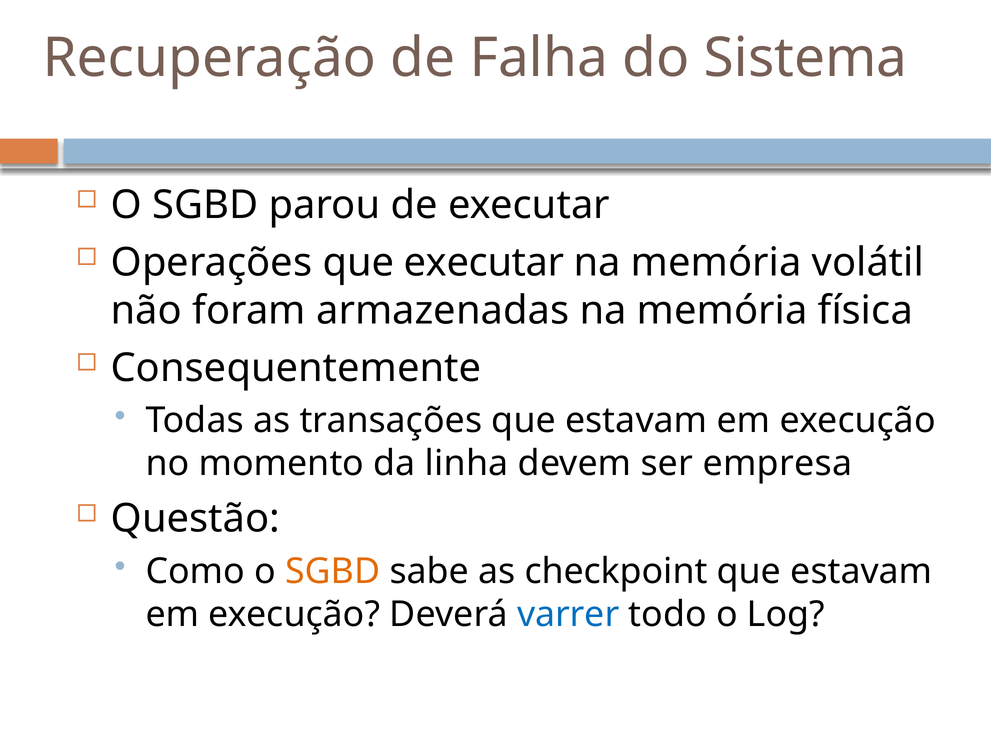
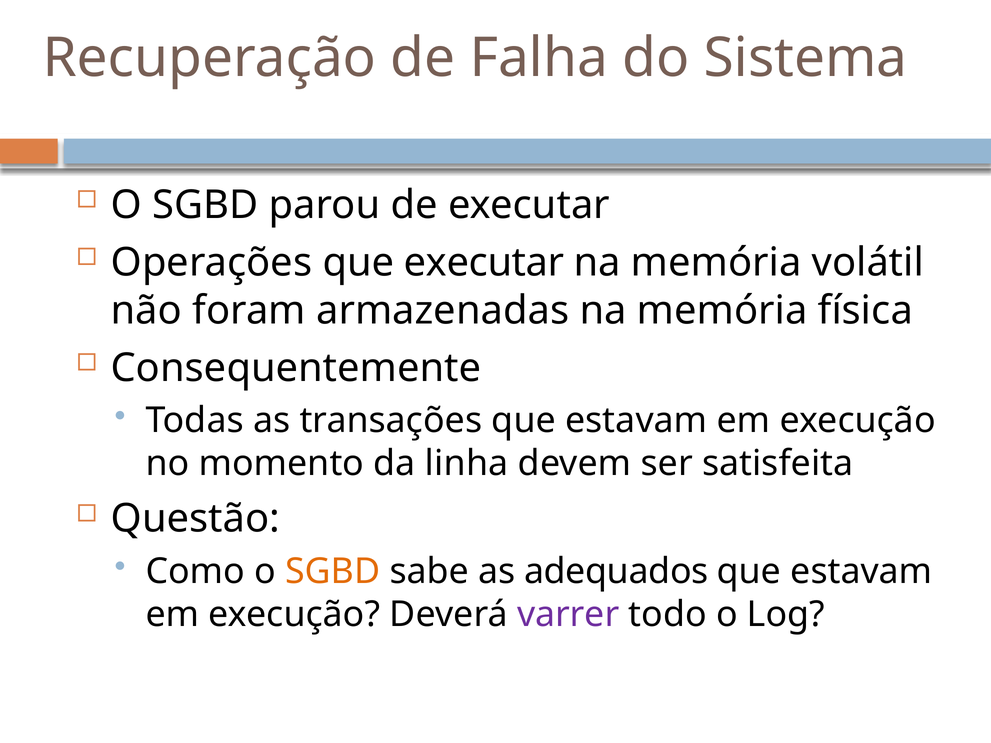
empresa: empresa -> satisfeita
checkpoint: checkpoint -> adequados
varrer colour: blue -> purple
